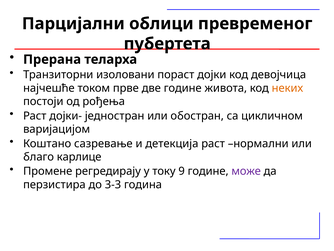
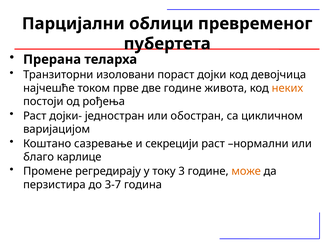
детекција: детекција -> секрецији
9: 9 -> 3
може colour: purple -> orange
3-3: 3-3 -> 3-7
